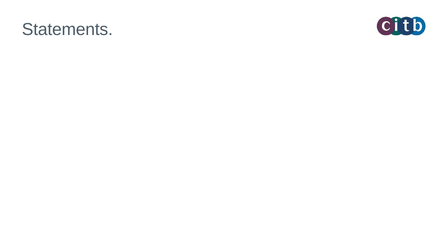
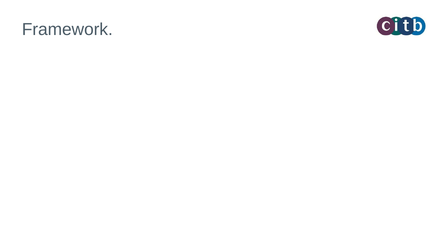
Statements: Statements -> Framework
